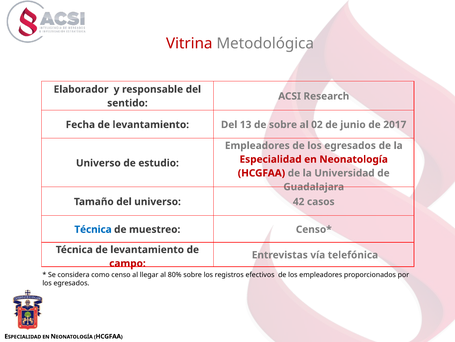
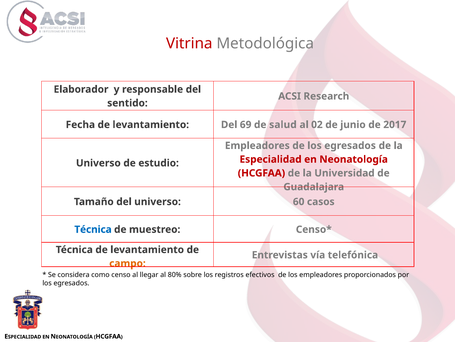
13: 13 -> 69
de sobre: sobre -> salud
42: 42 -> 60
campo colour: red -> orange
